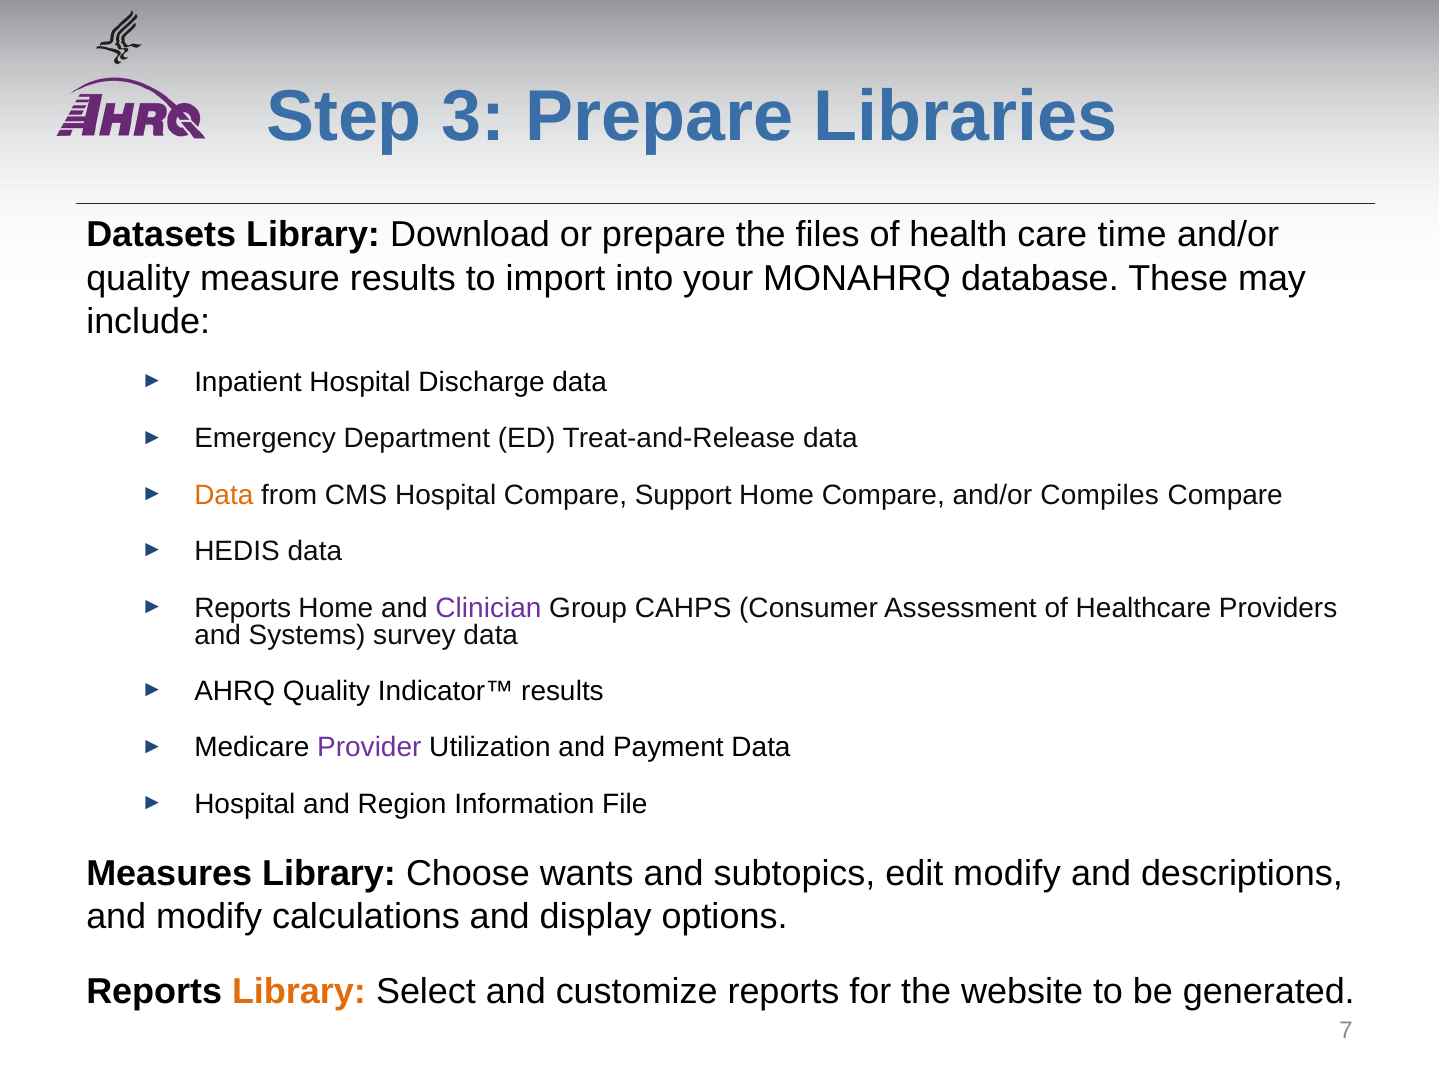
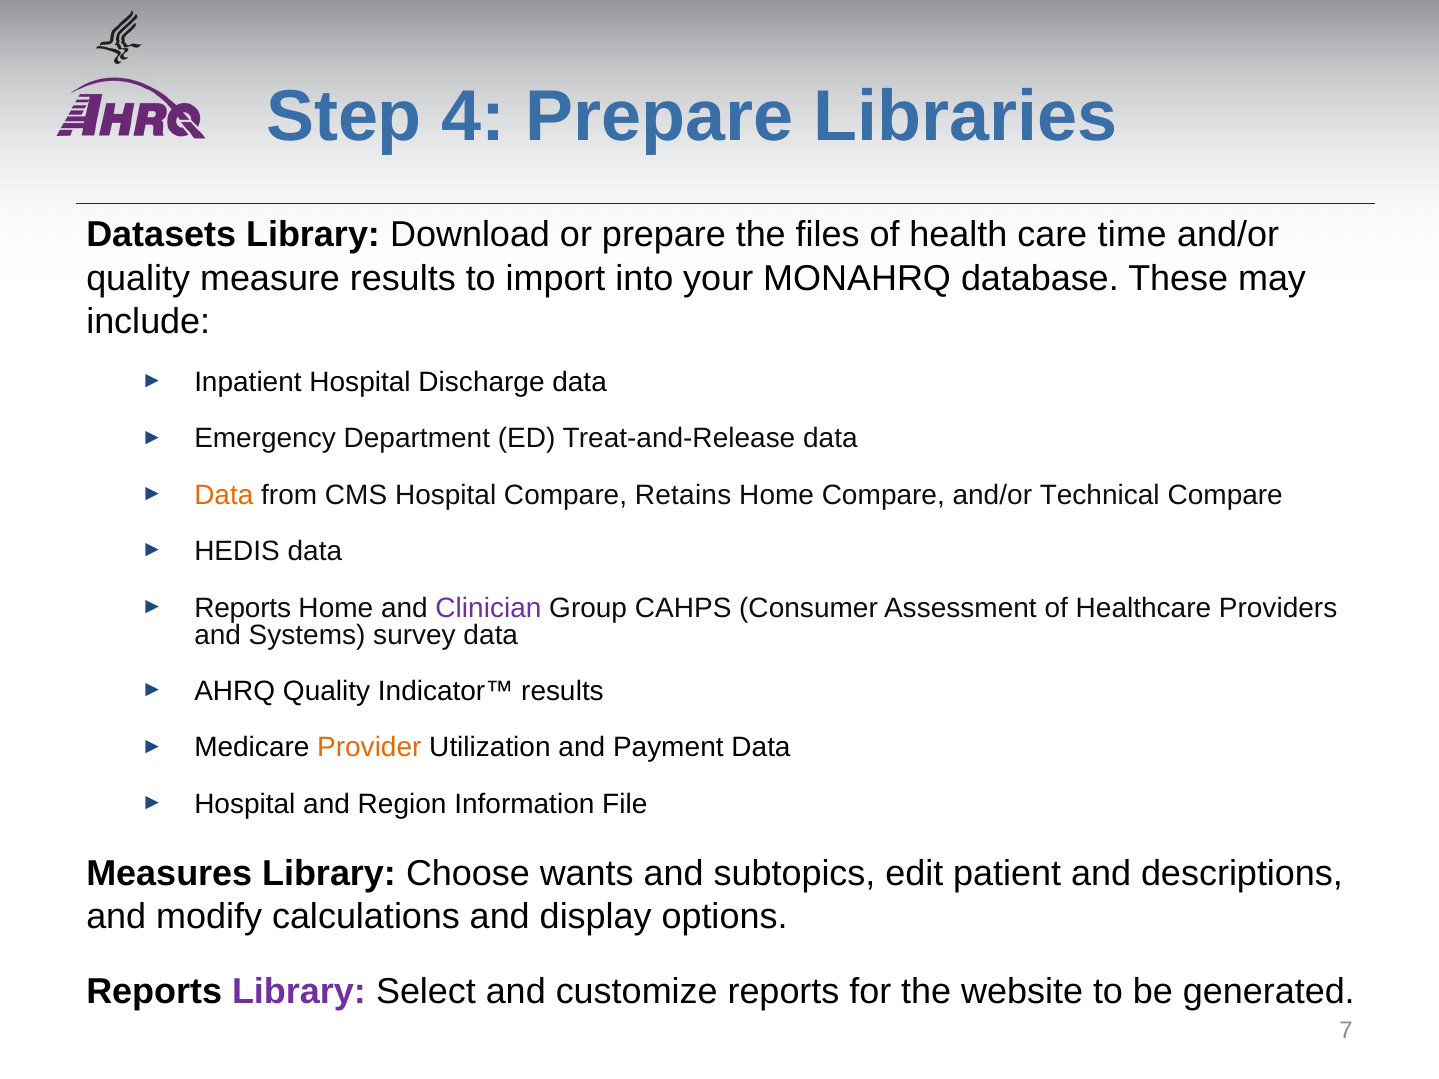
3: 3 -> 4
Support: Support -> Retains
Compiles: Compiles -> Technical
Provider colour: purple -> orange
edit modify: modify -> patient
Library at (299, 992) colour: orange -> purple
